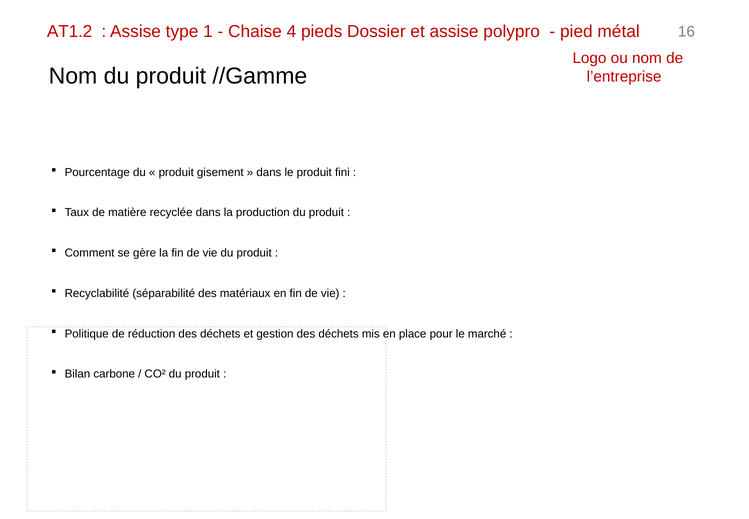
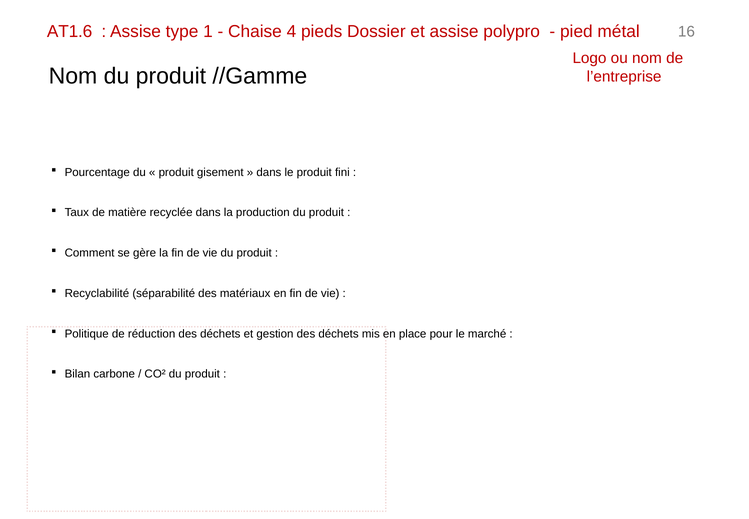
AT1.2: AT1.2 -> AT1.6
